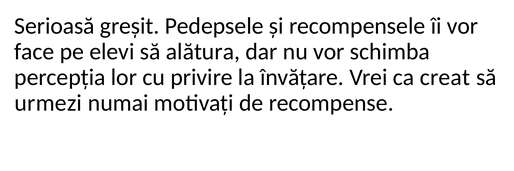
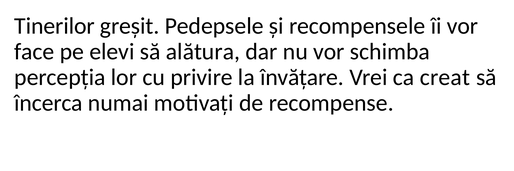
Serioasă: Serioasă -> Tinerilor
urmezi: urmezi -> încerca
